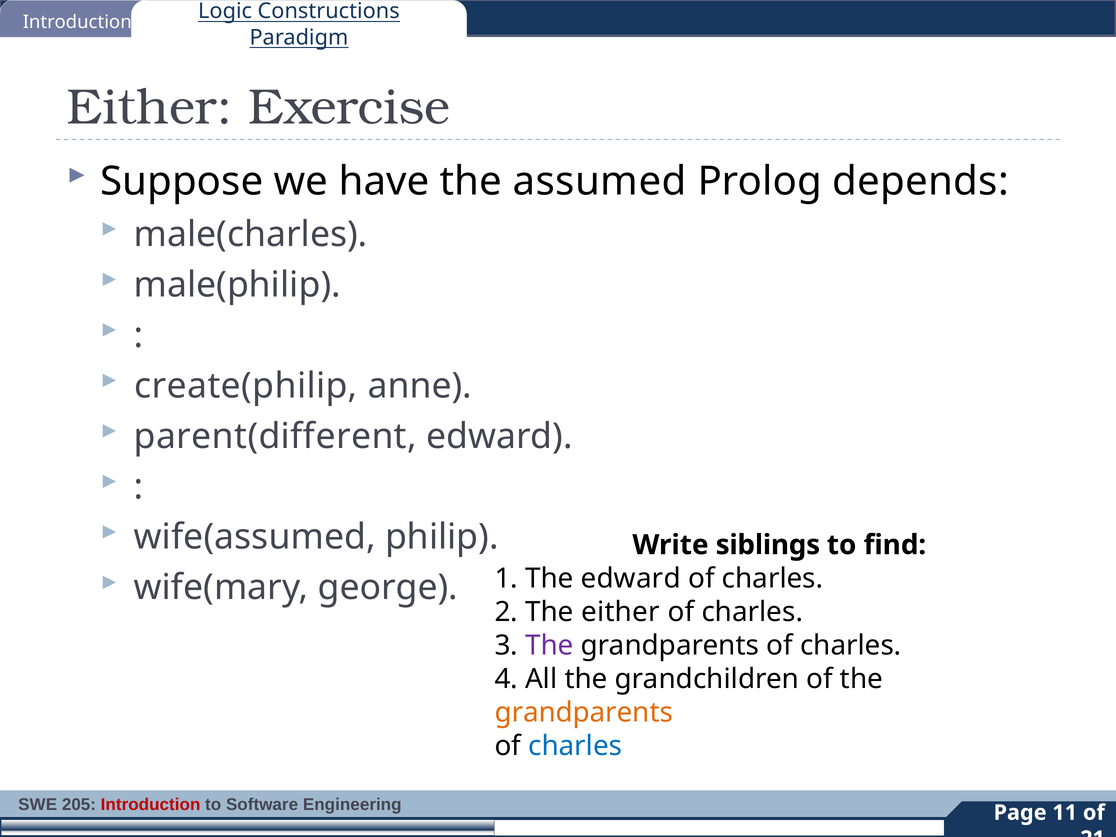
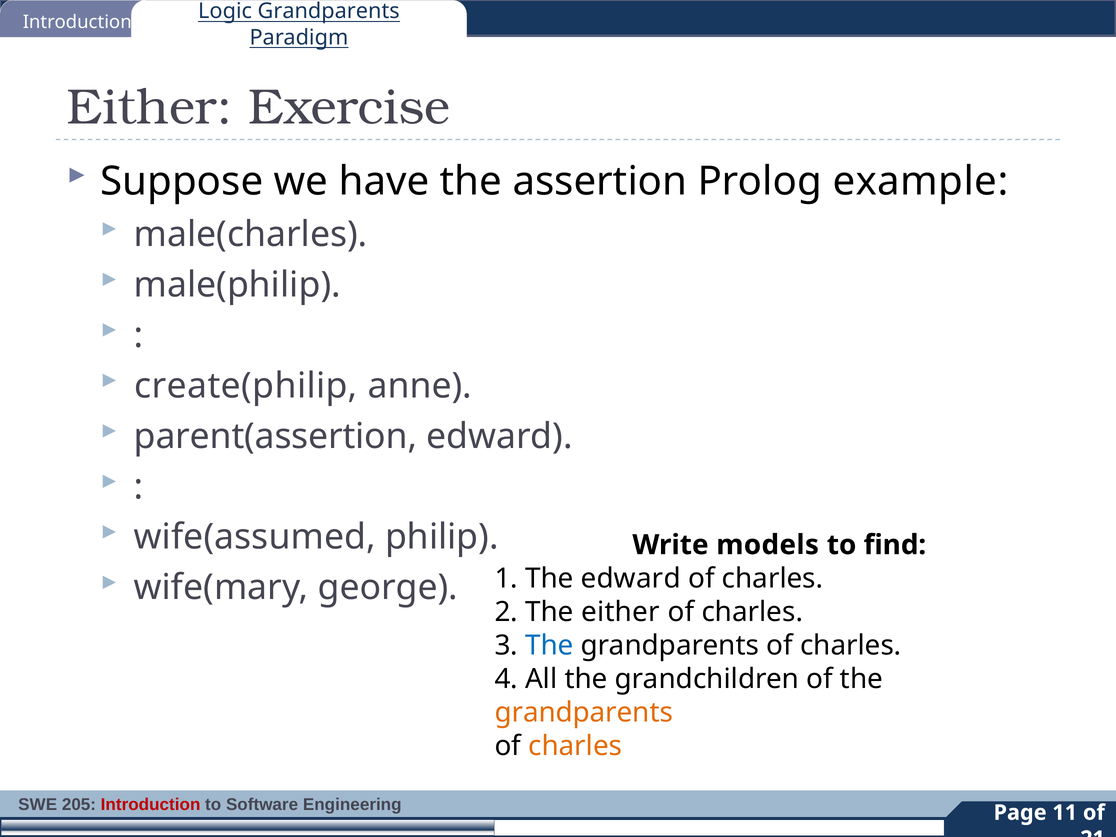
Logic Constructions: Constructions -> Grandparents
assumed: assumed -> assertion
depends: depends -> example
parent(different: parent(different -> parent(assertion
siblings: siblings -> models
The at (549, 645) colour: purple -> blue
charles at (575, 746) colour: blue -> orange
